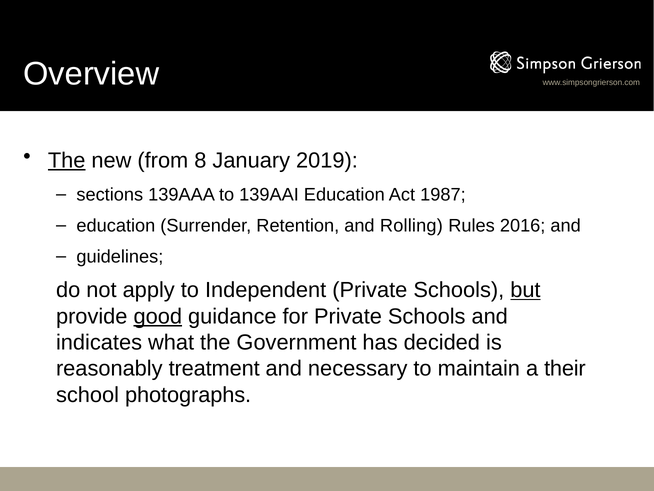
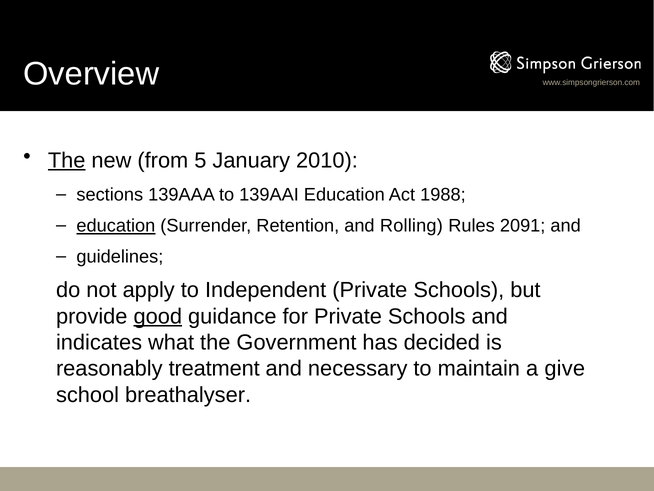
8: 8 -> 5
2019: 2019 -> 2010
1987: 1987 -> 1988
education at (116, 226) underline: none -> present
2016: 2016 -> 2091
but underline: present -> none
their: their -> give
photographs: photographs -> breathalyser
